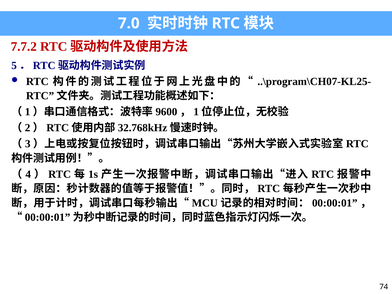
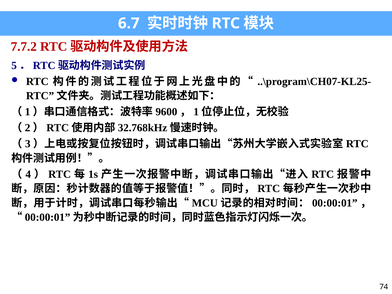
7.0: 7.0 -> 6.7
